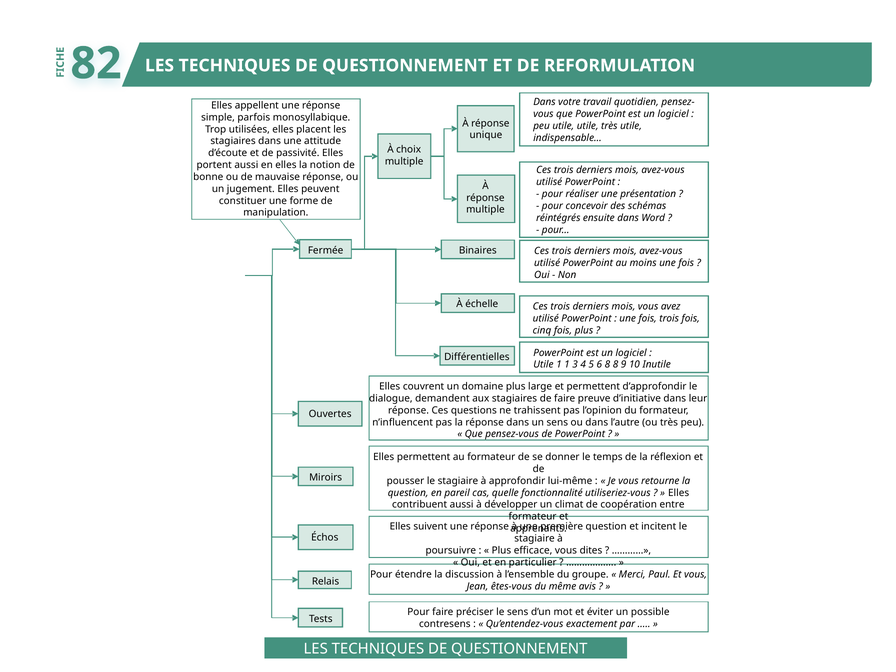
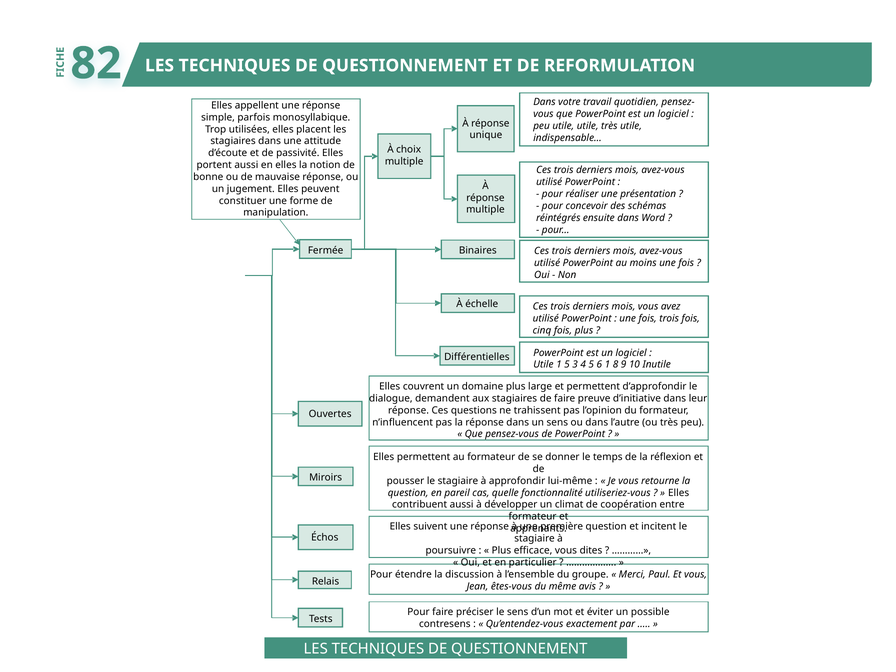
1 1: 1 -> 5
6 8: 8 -> 1
